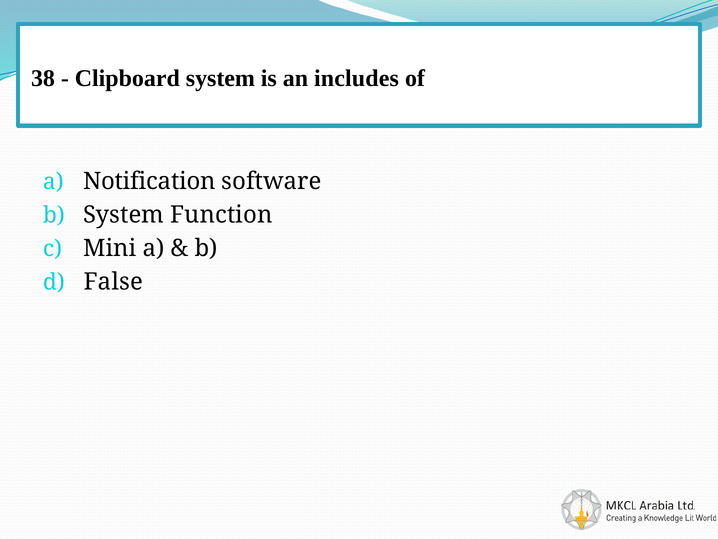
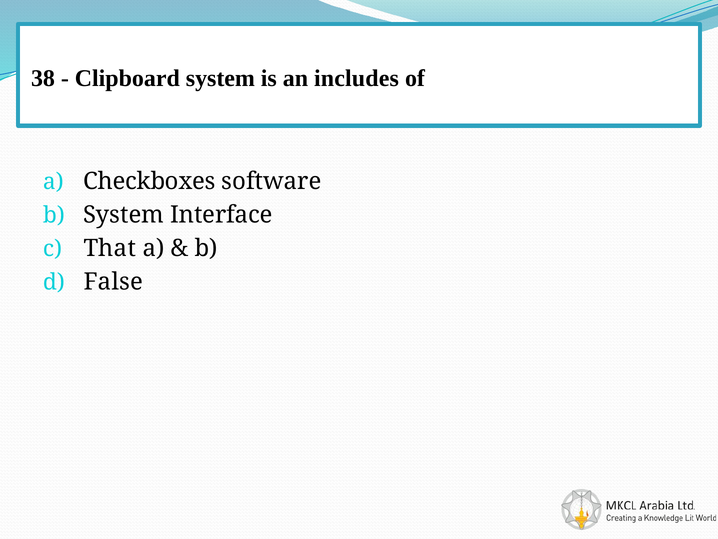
Notification: Notification -> Checkboxes
Function: Function -> Interface
Mini: Mini -> That
